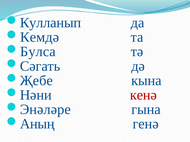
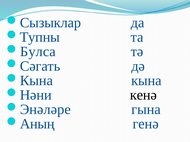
Кулланып: Кулланып -> Сызыклар
Кемдә: Кемдә -> Тупны
Җебе at (36, 81): Җебе -> Кына
кенә colour: red -> black
